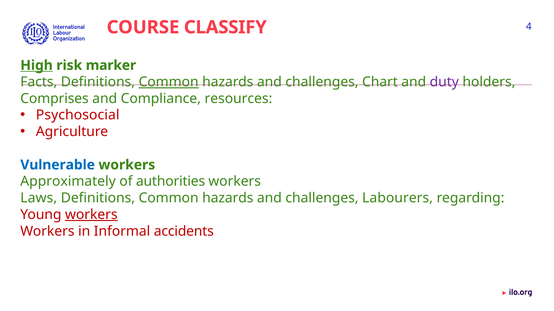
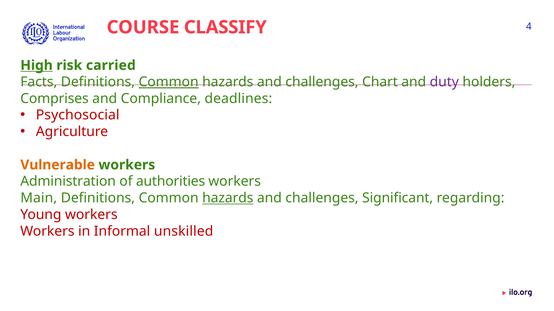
marker: marker -> carried
resources: resources -> deadlines
Vulnerable colour: blue -> orange
Approximately: Approximately -> Administration
Laws: Laws -> Main
hazards at (228, 198) underline: none -> present
Labourers: Labourers -> Significant
workers at (91, 215) underline: present -> none
accidents: accidents -> unskilled
